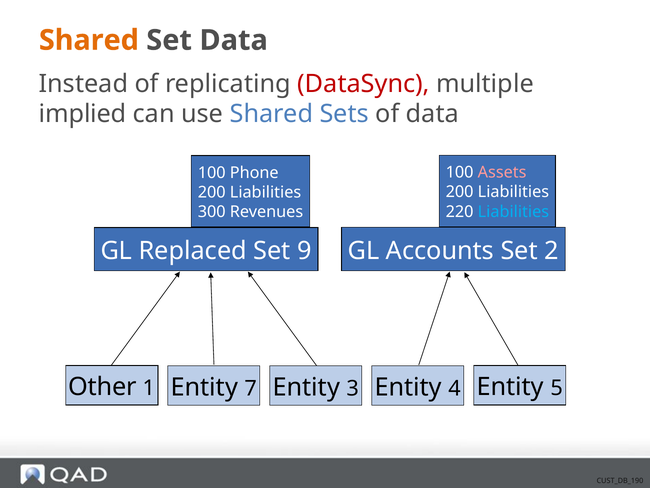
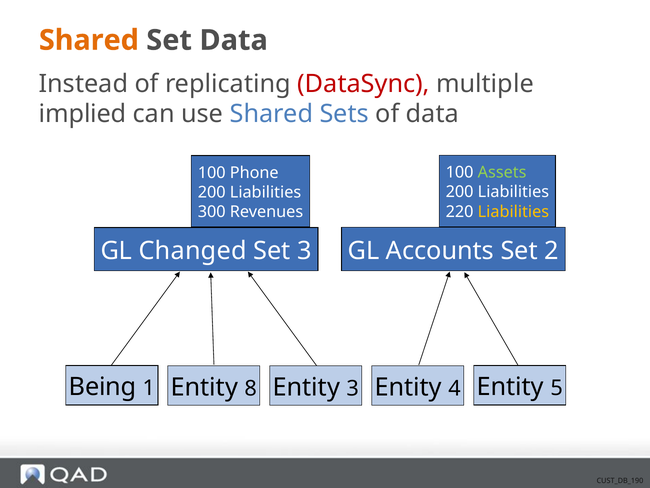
Assets colour: pink -> light green
Liabilities at (513, 211) colour: light blue -> yellow
Replaced: Replaced -> Changed
Set 9: 9 -> 3
Other: Other -> Being
7: 7 -> 8
